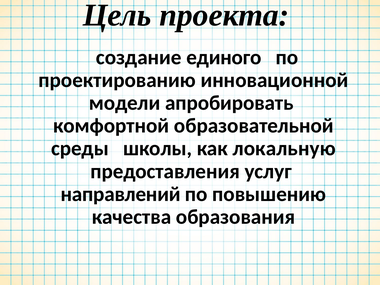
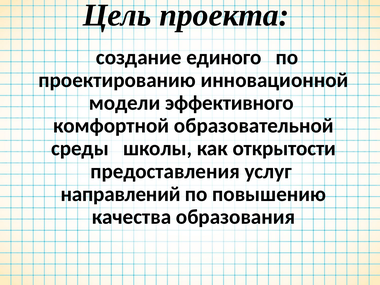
апробировать: апробировать -> эффективного
локальную: локальную -> открытости
